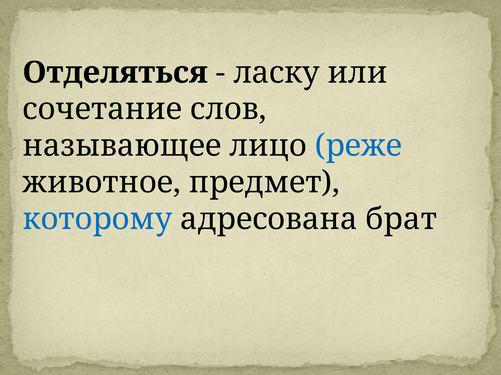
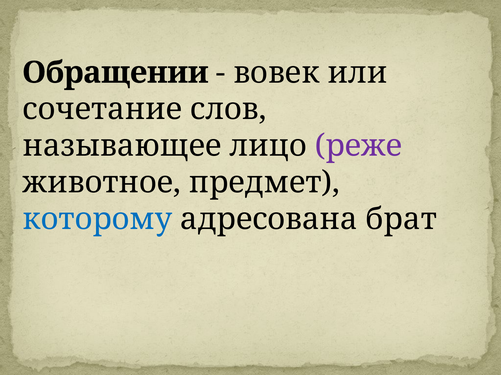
Отделяться: Отделяться -> Обращении
ласку: ласку -> вовек
реже colour: blue -> purple
